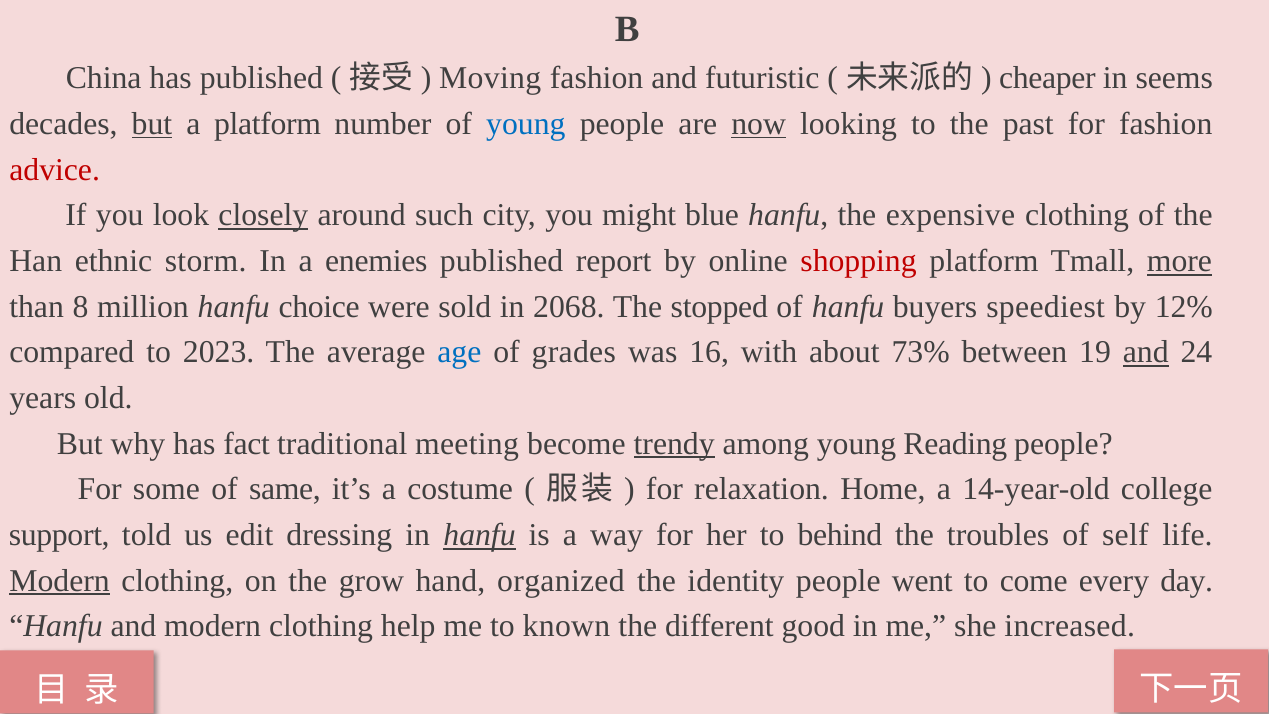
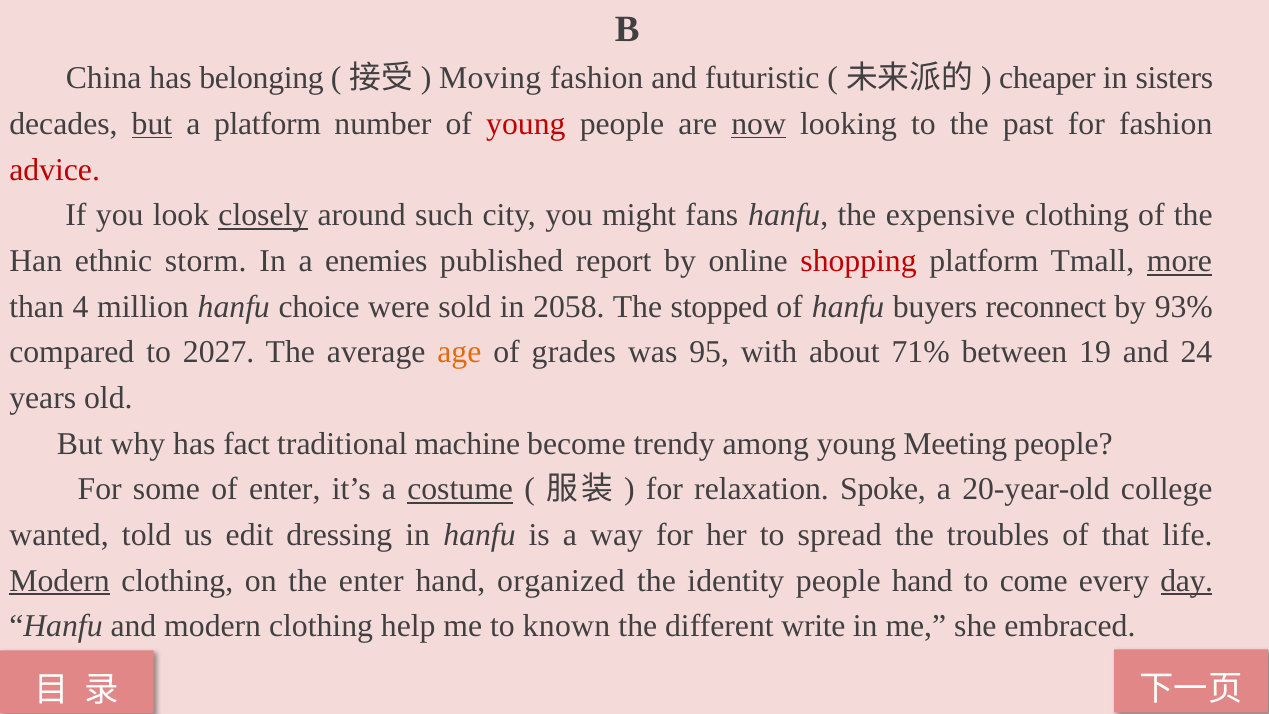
has published: published -> belonging
seems: seems -> sisters
young at (526, 124) colour: blue -> red
blue: blue -> fans
8: 8 -> 4
2068: 2068 -> 2058
speediest: speediest -> reconnect
12%: 12% -> 93%
2023: 2023 -> 2027
age colour: blue -> orange
16: 16 -> 95
73%: 73% -> 71%
and at (1146, 352) underline: present -> none
meeting: meeting -> machine
trendy underline: present -> none
Reading: Reading -> Meeting
of same: same -> enter
costume underline: none -> present
Home: Home -> Spoke
14-year-old: 14-year-old -> 20-year-old
support: support -> wanted
hanfu at (480, 535) underline: present -> none
behind: behind -> spread
self: self -> that
the grow: grow -> enter
people went: went -> hand
day underline: none -> present
good: good -> write
increased: increased -> embraced
